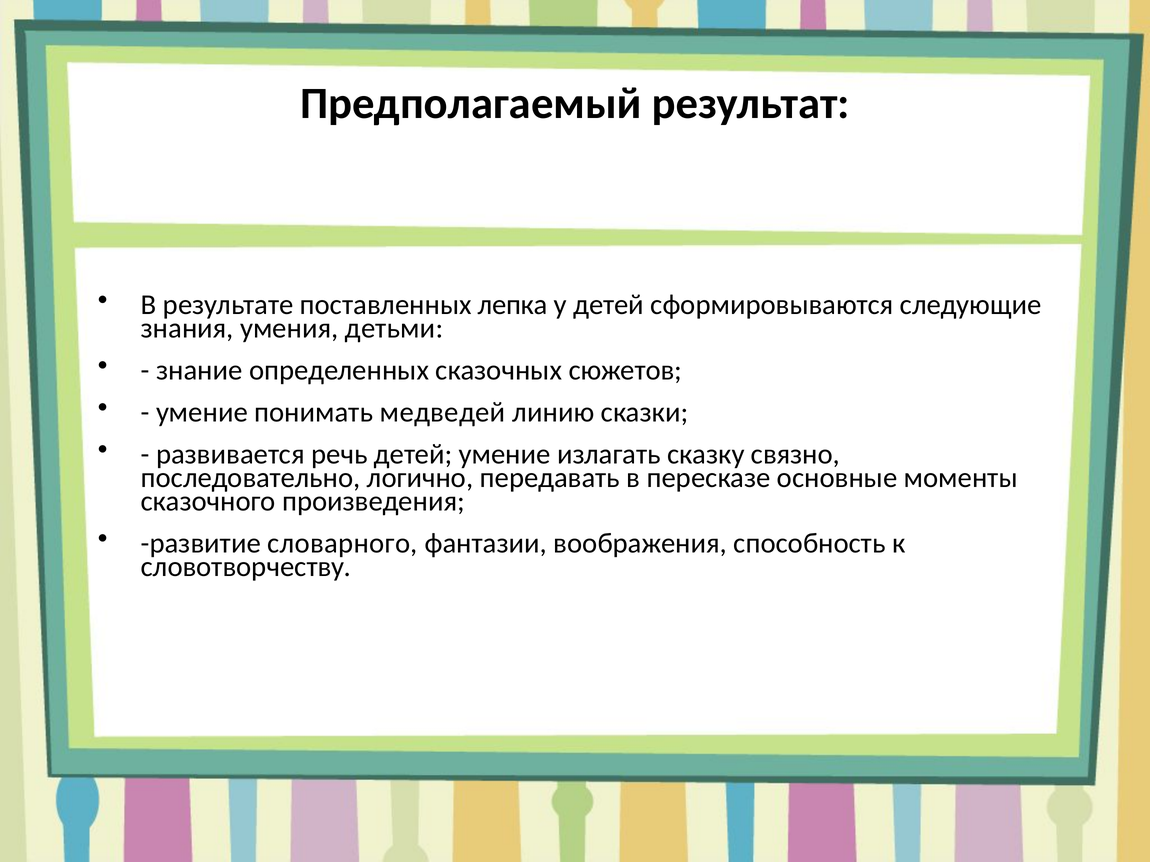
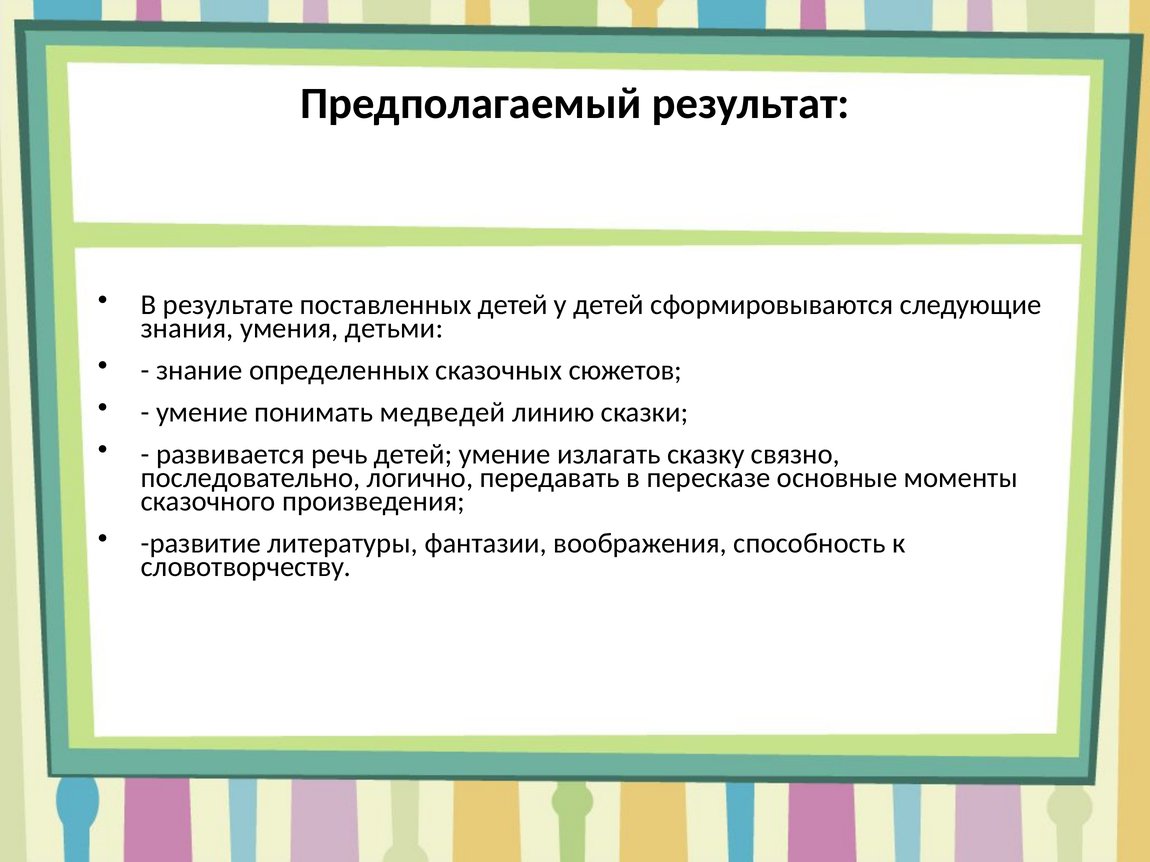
поставленных лепка: лепка -> детей
словарного: словарного -> литературы
